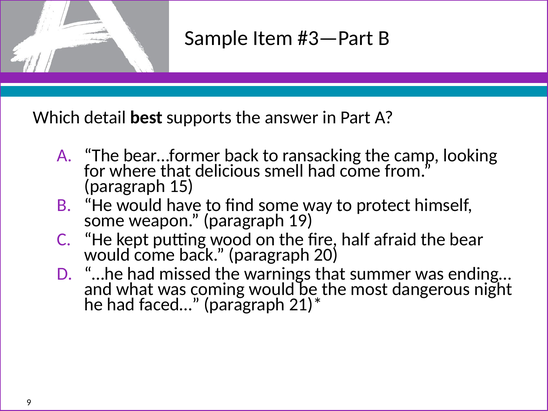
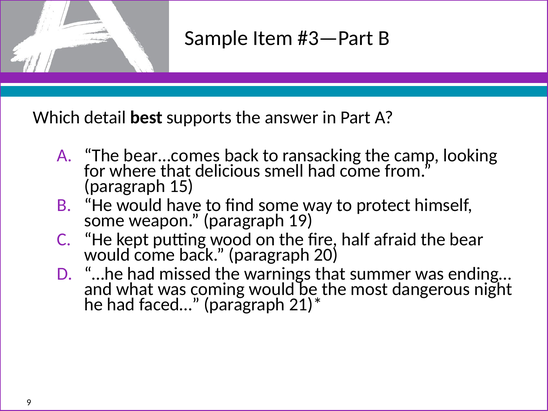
bear…former: bear…former -> bear…comes
